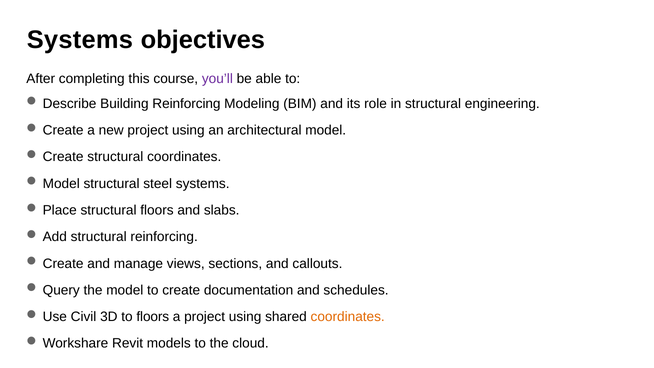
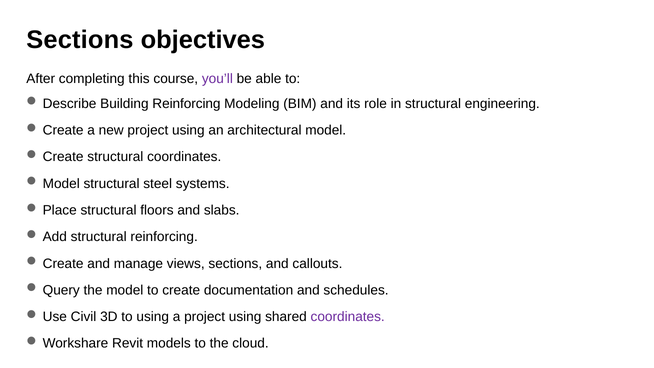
Systems at (80, 40): Systems -> Sections
to floors: floors -> using
coordinates at (348, 317) colour: orange -> purple
